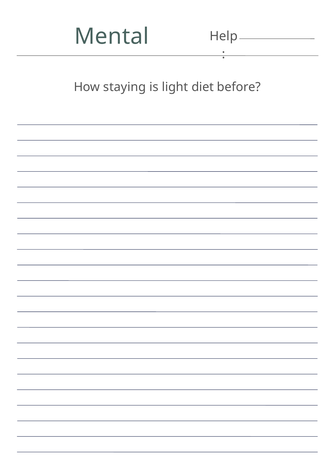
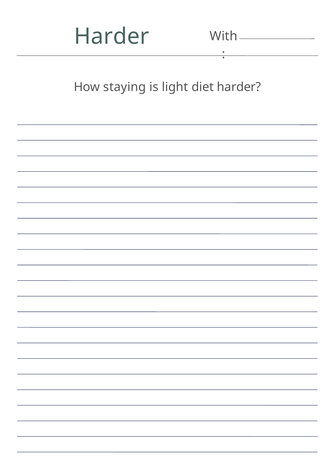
Mental at (112, 36): Mental -> Harder
Help: Help -> With
diet before: before -> harder
